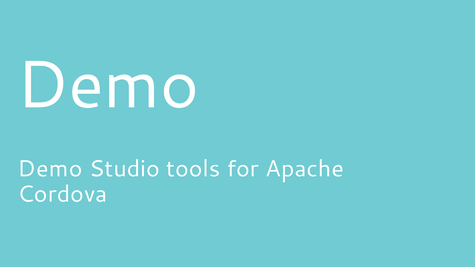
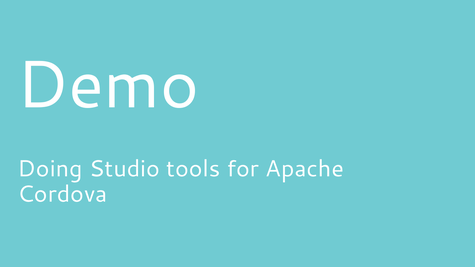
Demo at (50, 169): Demo -> Doing
